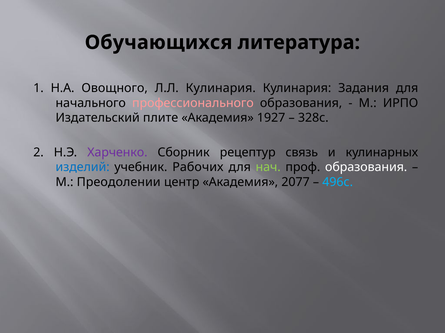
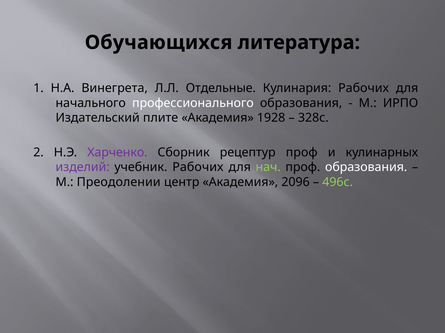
Овощного: Овощного -> Винегрета
Л.Л Кулинария: Кулинария -> Отдельные
Кулинария Задания: Задания -> Рабочих
профессионального colour: pink -> white
1927: 1927 -> 1928
рецептур связь: связь -> проф
изделий colour: blue -> purple
2077: 2077 -> 2096
496с colour: light blue -> light green
